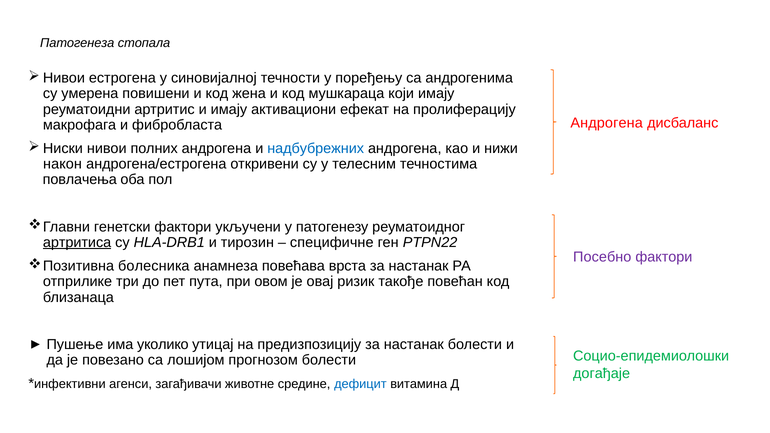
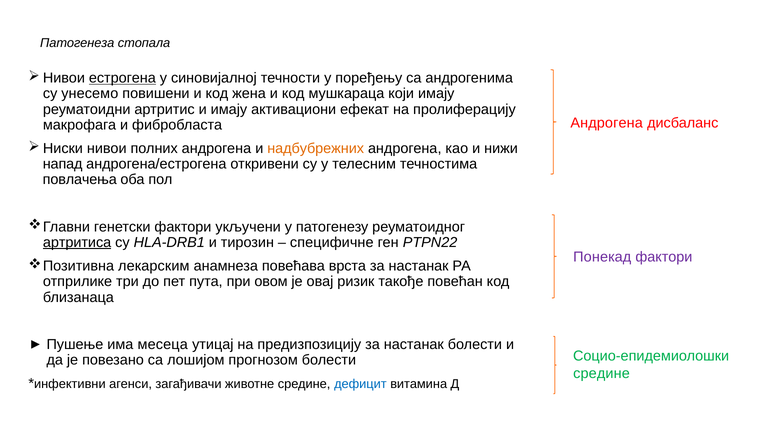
естрогена underline: none -> present
умерена: умерена -> унесемо
надбубрежних colour: blue -> orange
након: након -> напад
Посебно: Посебно -> Понекад
болесника: болесника -> лекарским
уколико: уколико -> месеца
догађаје at (602, 374): догађаје -> средине
